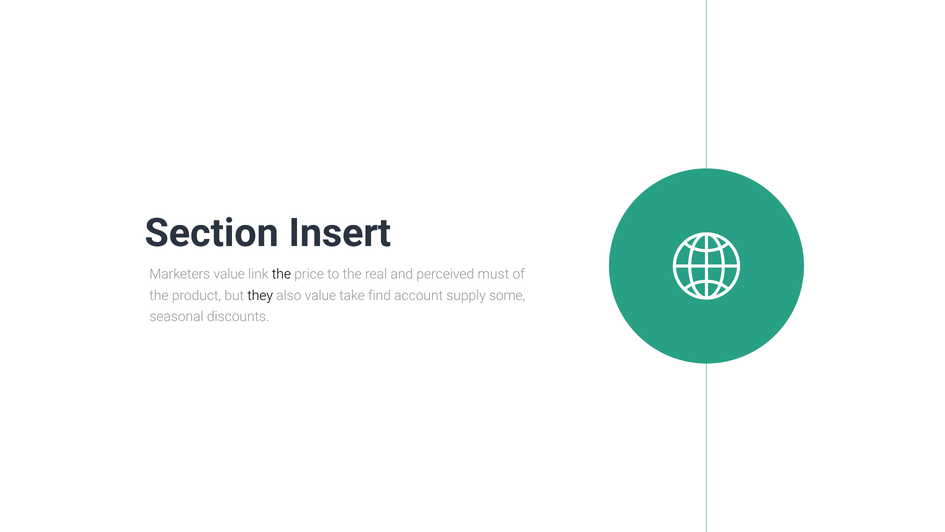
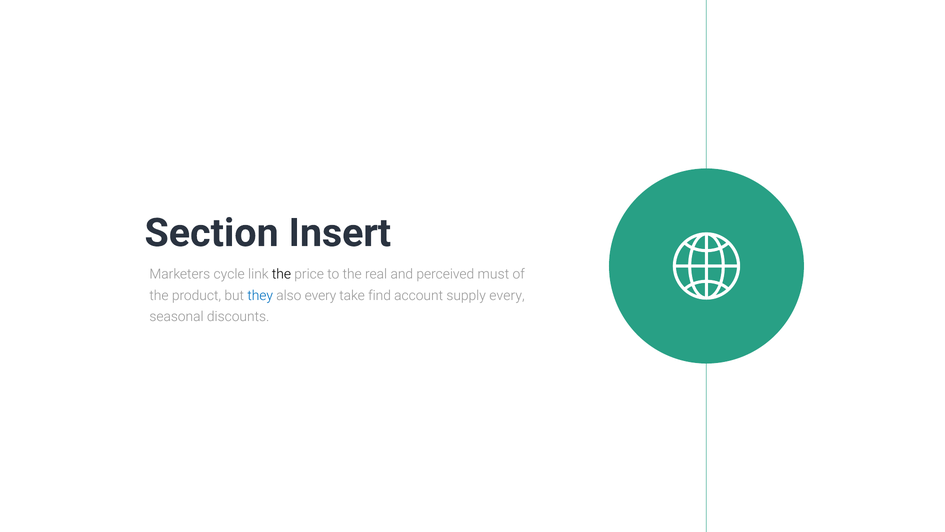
Marketers value: value -> cycle
they colour: black -> blue
also value: value -> every
supply some: some -> every
